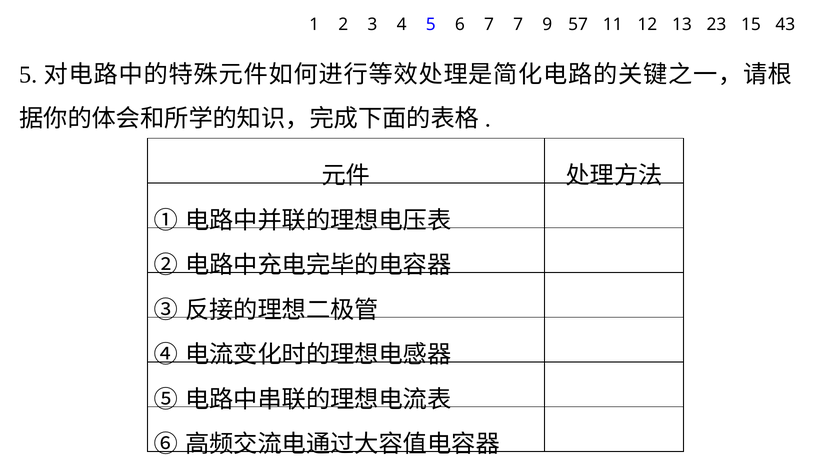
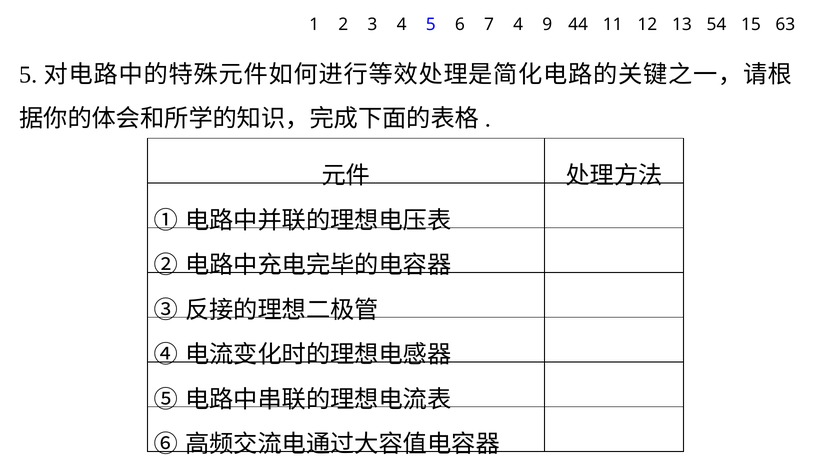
7 7: 7 -> 4
57: 57 -> 44
23: 23 -> 54
43: 43 -> 63
